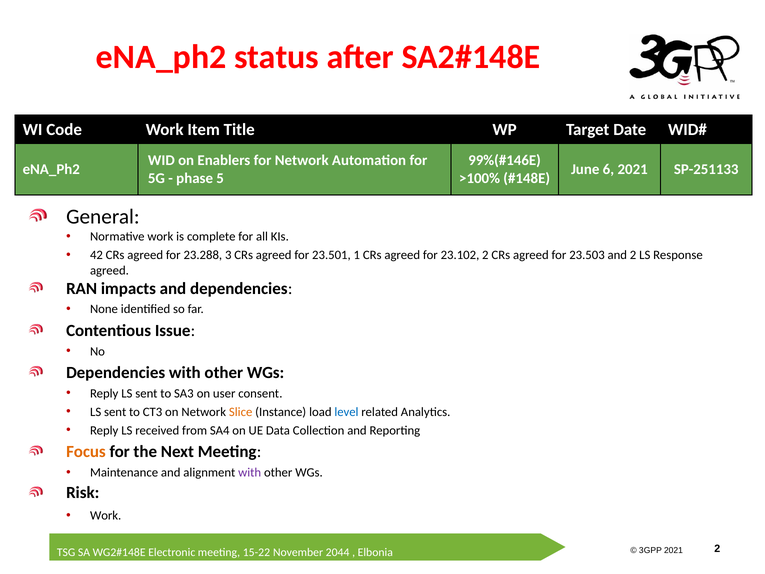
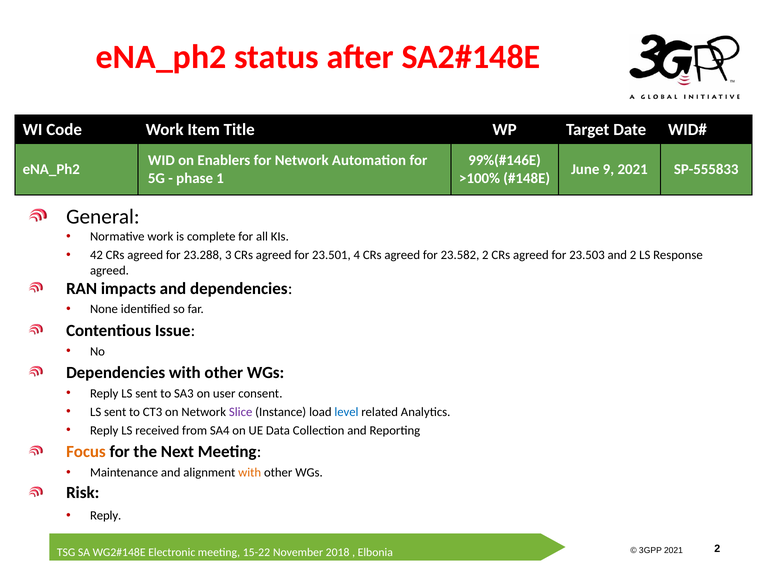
6: 6 -> 9
SP-251133: SP-251133 -> SP-555833
5: 5 -> 1
1: 1 -> 4
23.102: 23.102 -> 23.582
Slice colour: orange -> purple
with at (250, 472) colour: purple -> orange
Work at (106, 515): Work -> Reply
2044: 2044 -> 2018
